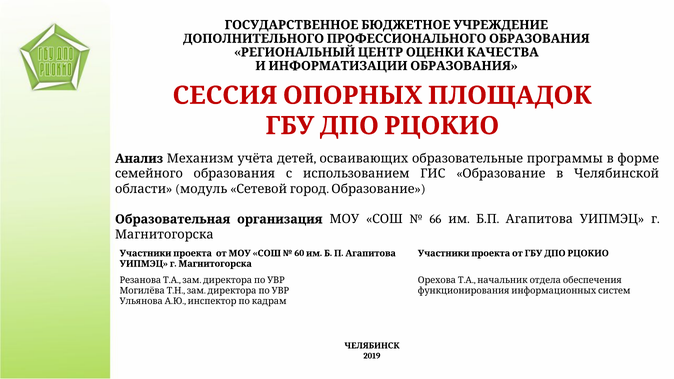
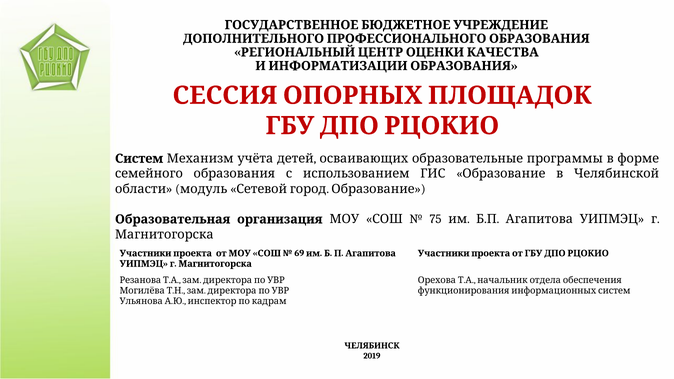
Анализ: Анализ -> Систем
66: 66 -> 75
60: 60 -> 69
